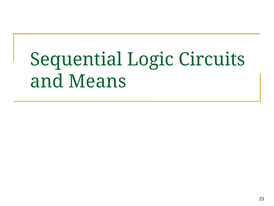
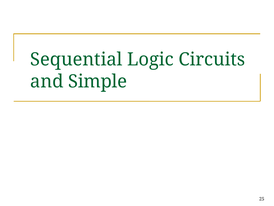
Means: Means -> Simple
